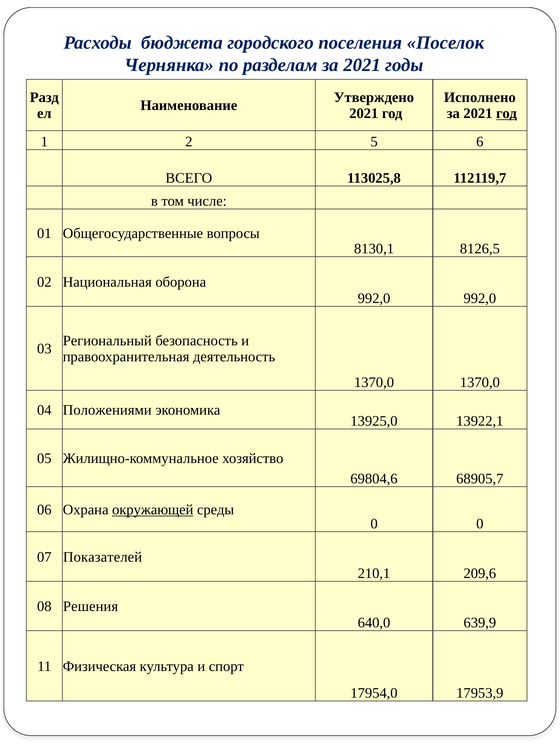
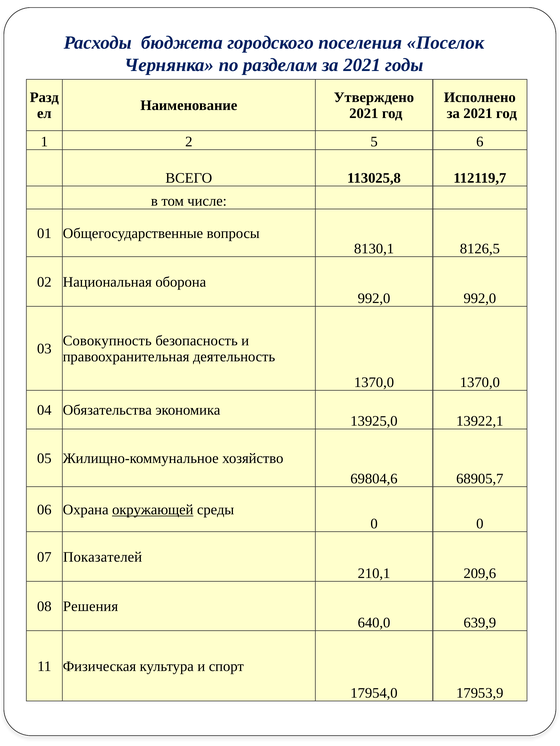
год at (506, 113) underline: present -> none
Региональный: Региональный -> Совокупность
Положениями: Положениями -> Обязательства
